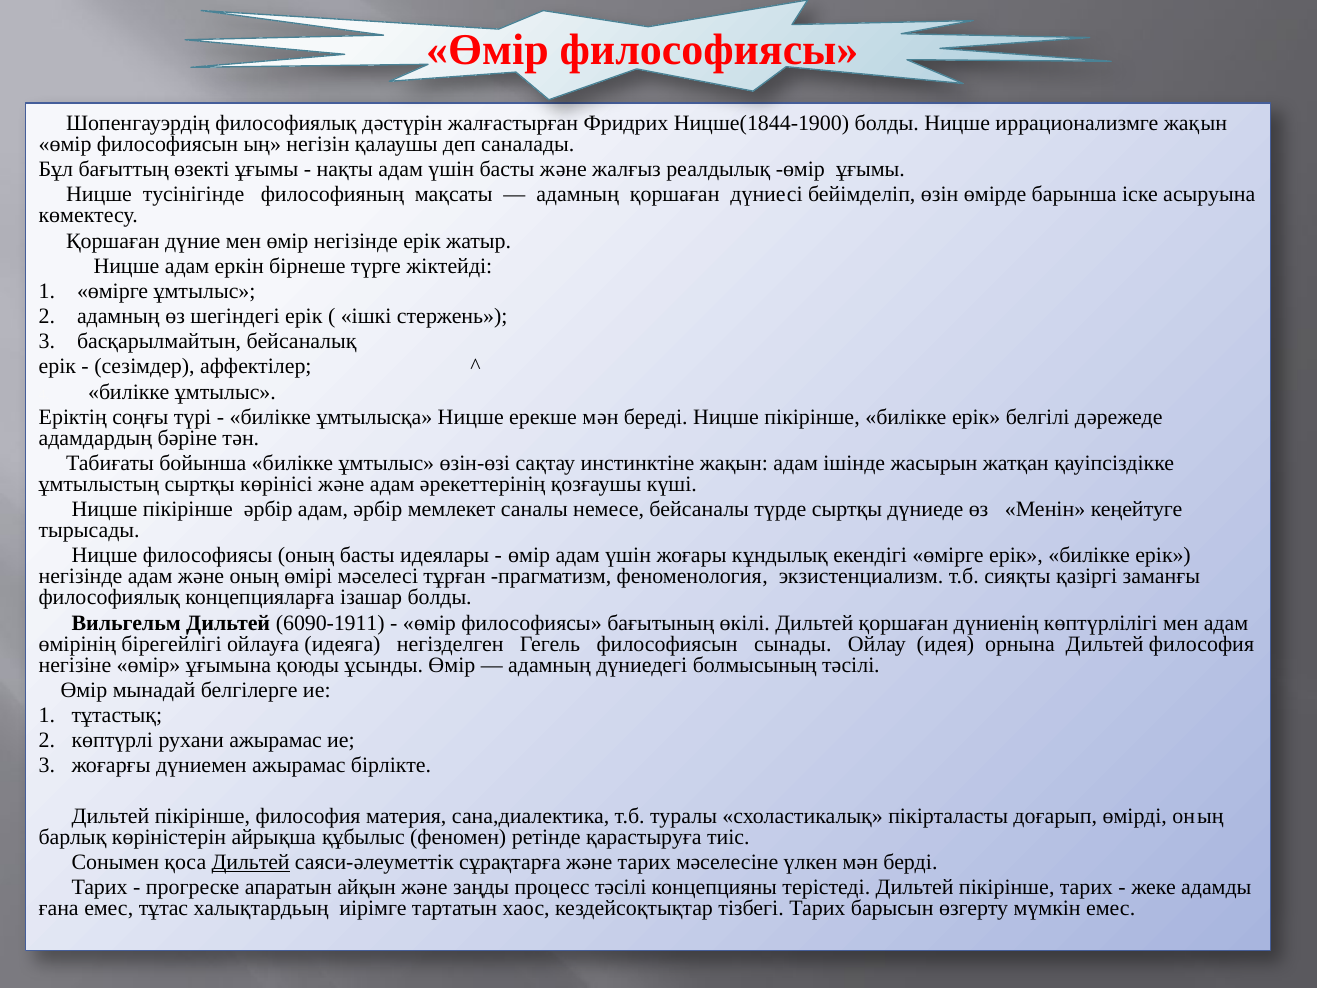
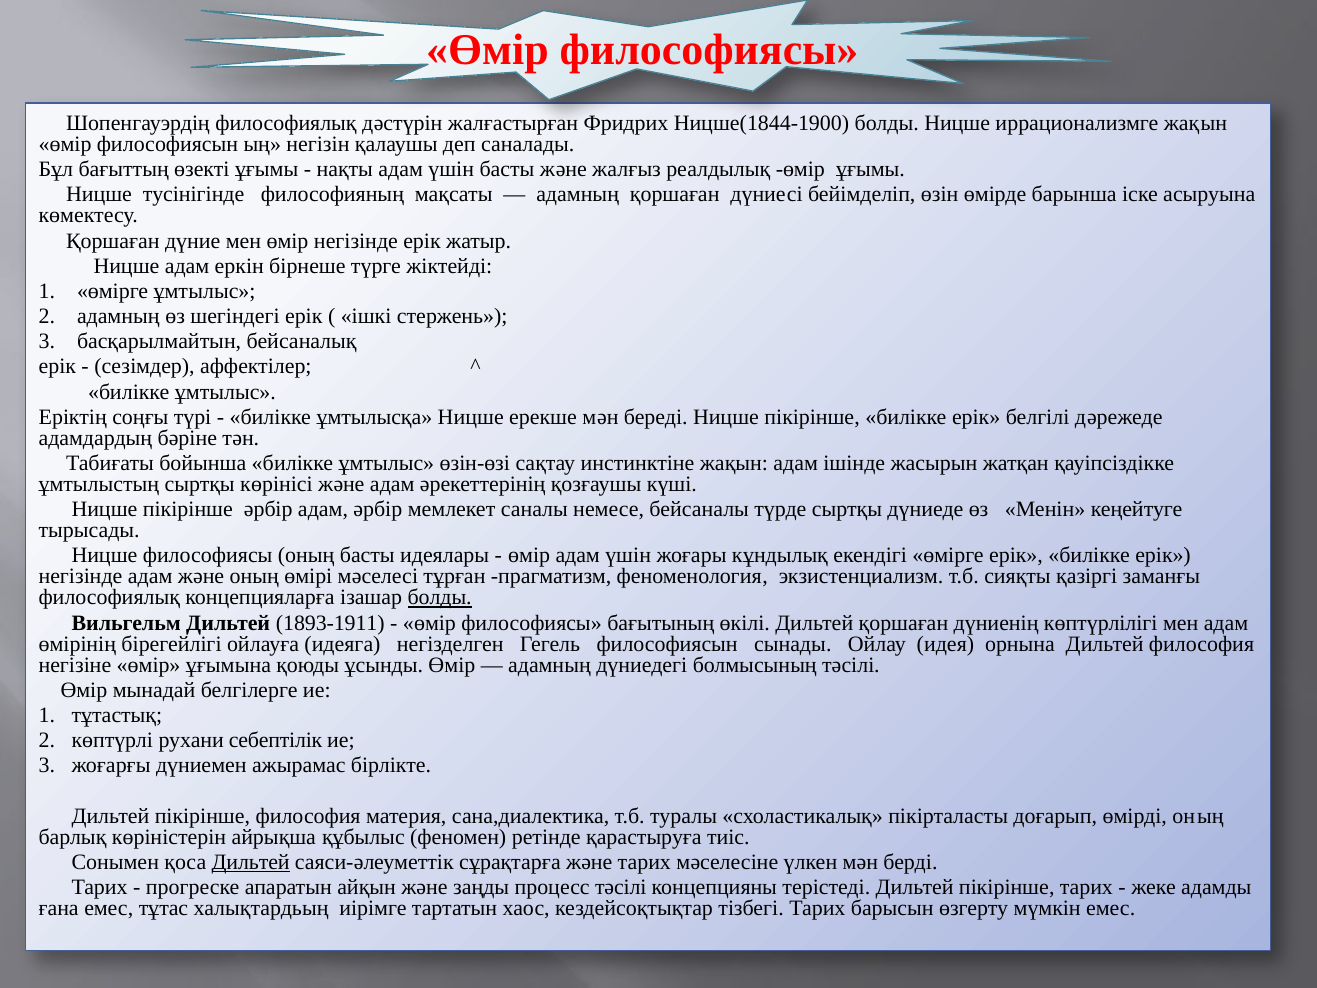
болды at (440, 598) underline: none -> present
6090-1911: 6090-1911 -> 1893-1911
рухани ажырамас: ажырамас -> себептілік
